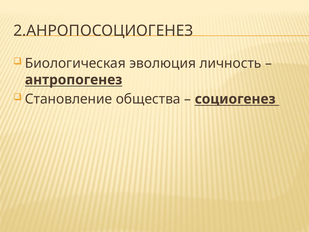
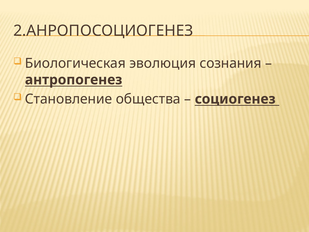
личность: личность -> сознания
